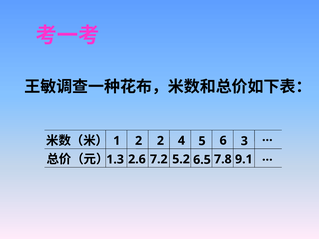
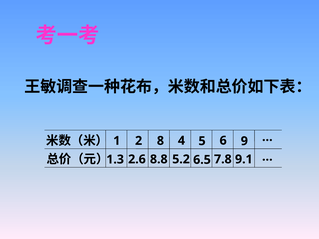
2 2: 2 -> 8
3: 3 -> 9
7.2: 7.2 -> 8.8
